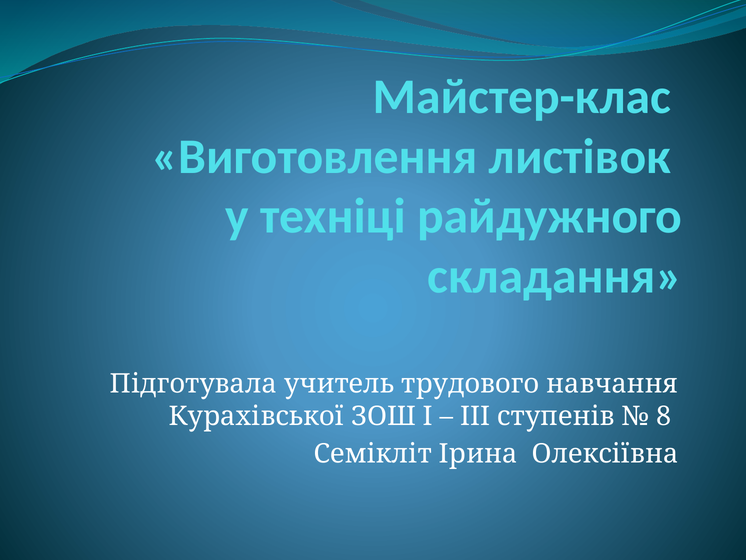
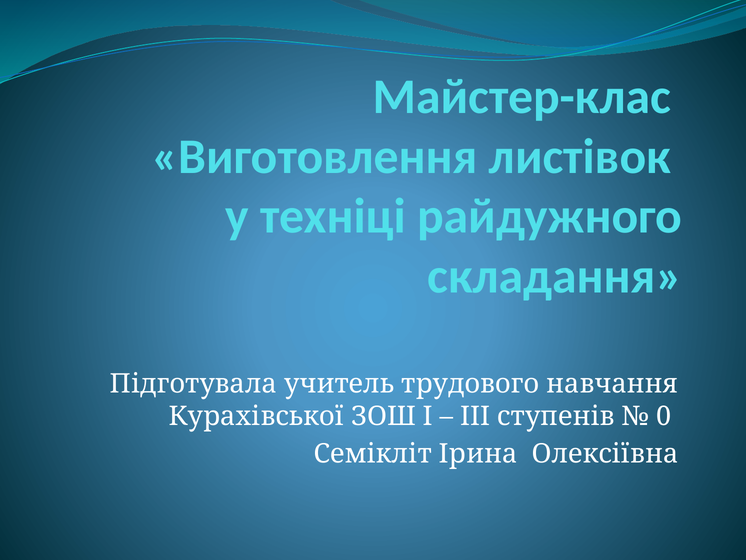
8: 8 -> 0
